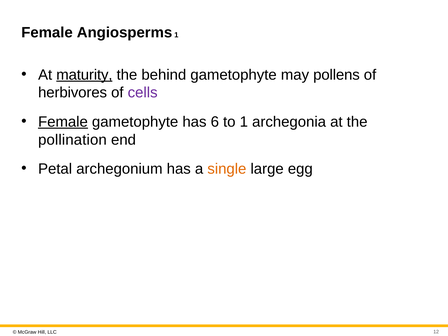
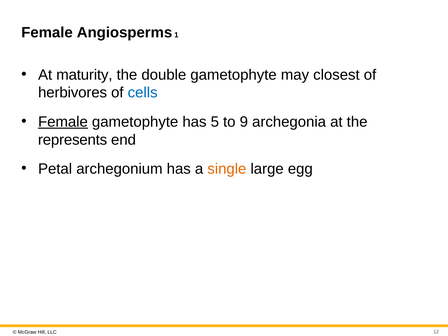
maturity underline: present -> none
behind: behind -> double
pollens: pollens -> closest
cells colour: purple -> blue
6: 6 -> 5
to 1: 1 -> 9
pollination: pollination -> represents
